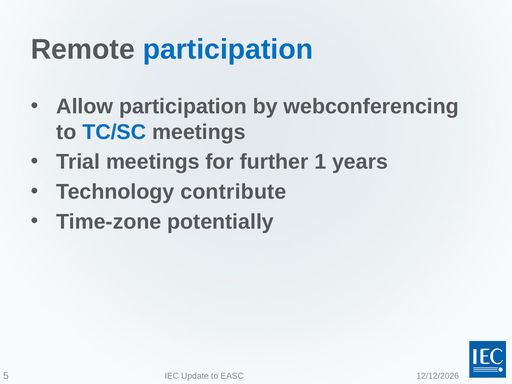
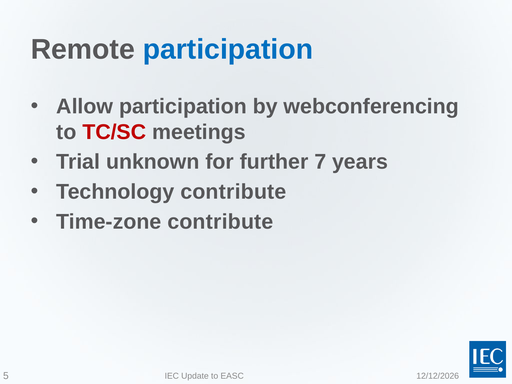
TC/SC colour: blue -> red
Trial meetings: meetings -> unknown
1: 1 -> 7
Time-zone potentially: potentially -> contribute
